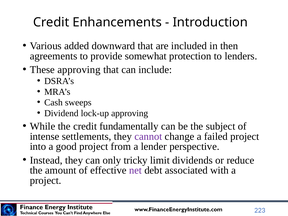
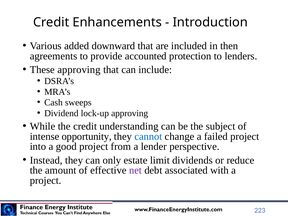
somewhat: somewhat -> accounted
fundamentally: fundamentally -> understanding
settlements: settlements -> opportunity
cannot colour: purple -> blue
tricky: tricky -> estate
